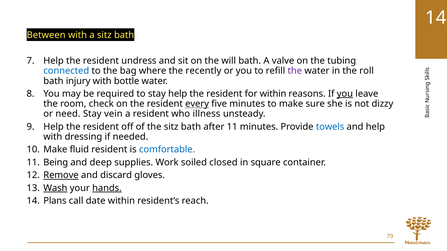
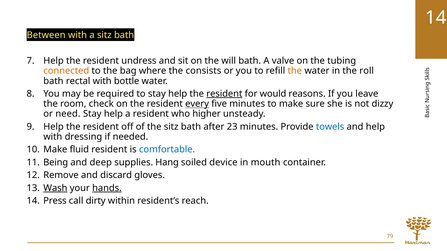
connected colour: blue -> orange
recently: recently -> consists
the at (295, 71) colour: purple -> orange
injury: injury -> rectal
resident at (224, 94) underline: none -> present
for within: within -> would
you at (345, 94) underline: present -> none
vein at (113, 114): vein -> help
illness: illness -> higher
after 11: 11 -> 23
Work: Work -> Hang
closed: closed -> device
square: square -> mouth
Remove underline: present -> none
Plans: Plans -> Press
date: date -> dirty
